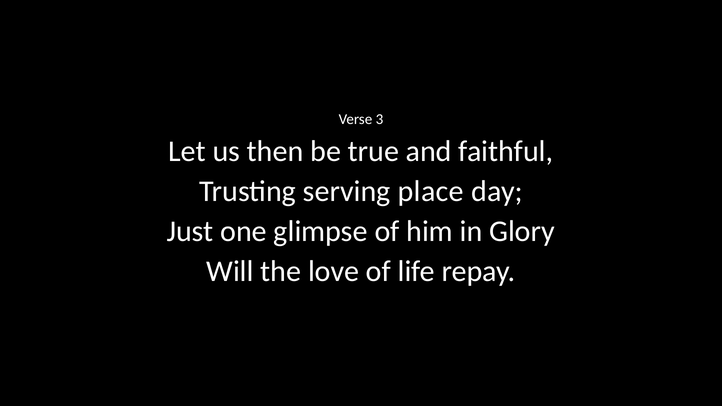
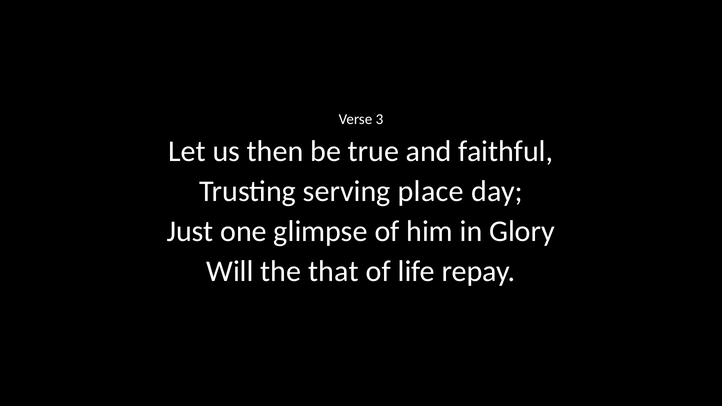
love: love -> that
